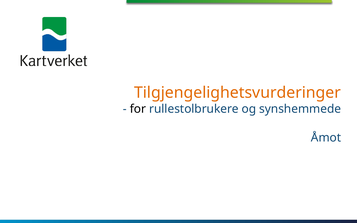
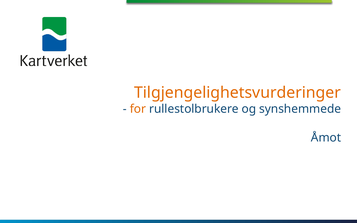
for colour: black -> orange
